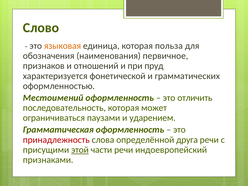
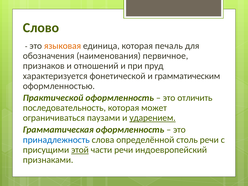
польза: польза -> печаль
грамматических: грамматических -> грамматическим
Местоимений: Местоимений -> Практической
ударением underline: none -> present
принадлежность colour: red -> blue
друга: друга -> столь
